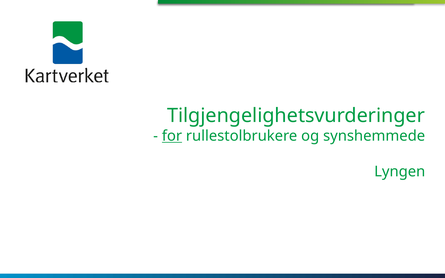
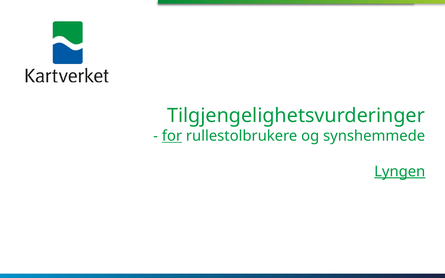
Lyngen underline: none -> present
